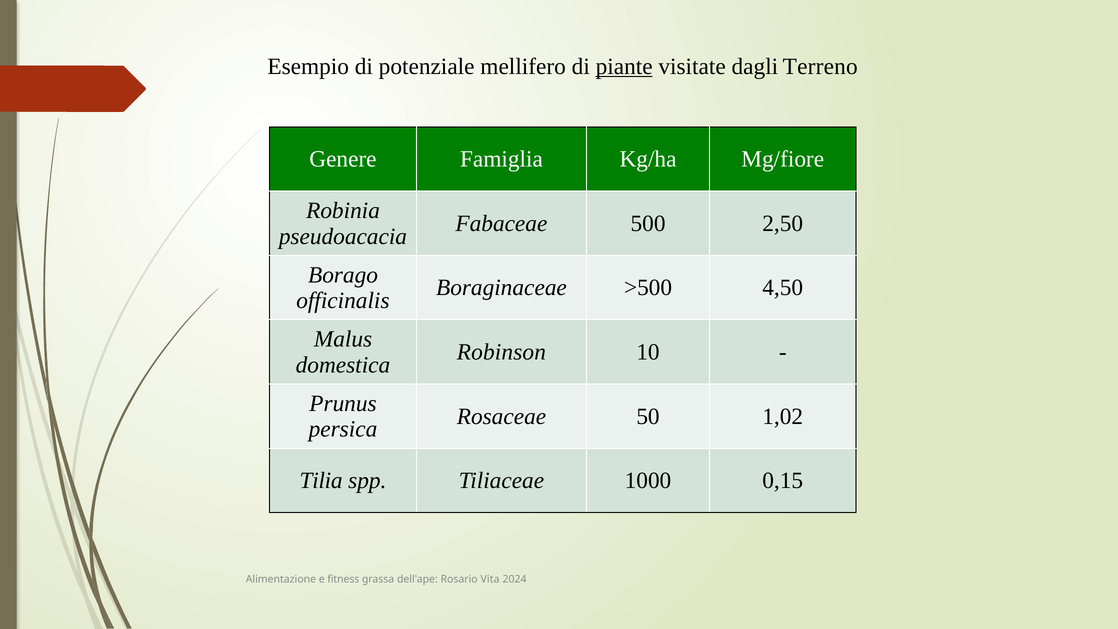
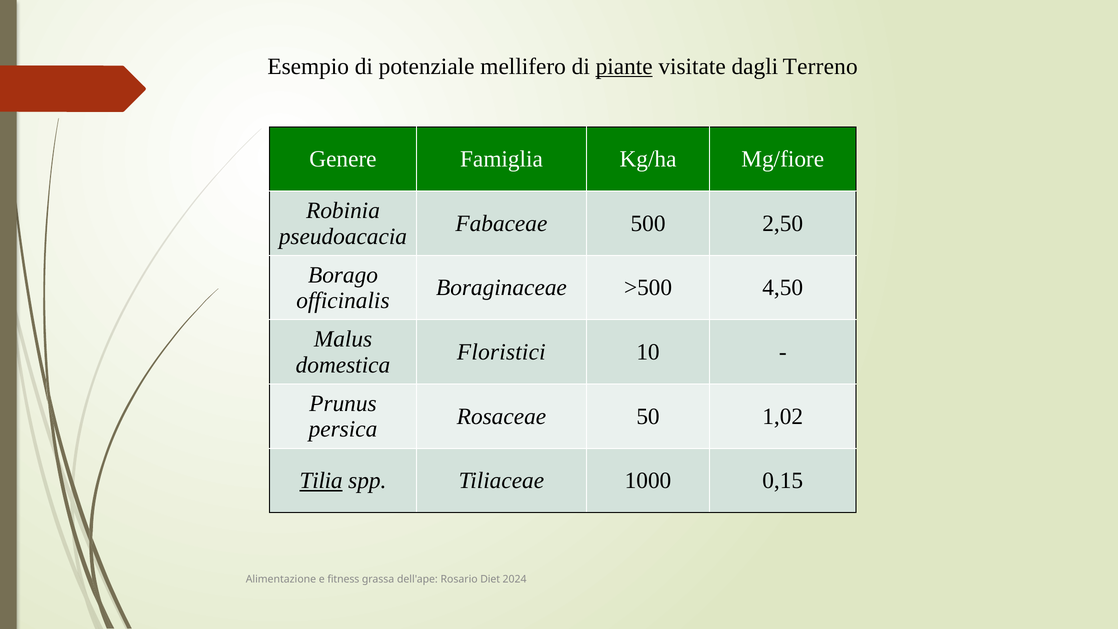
Robinson: Robinson -> Floristici
Tilia underline: none -> present
Vita: Vita -> Diet
